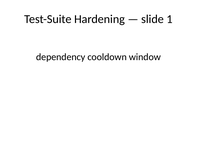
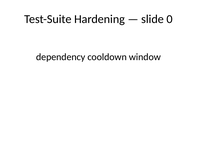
1: 1 -> 0
